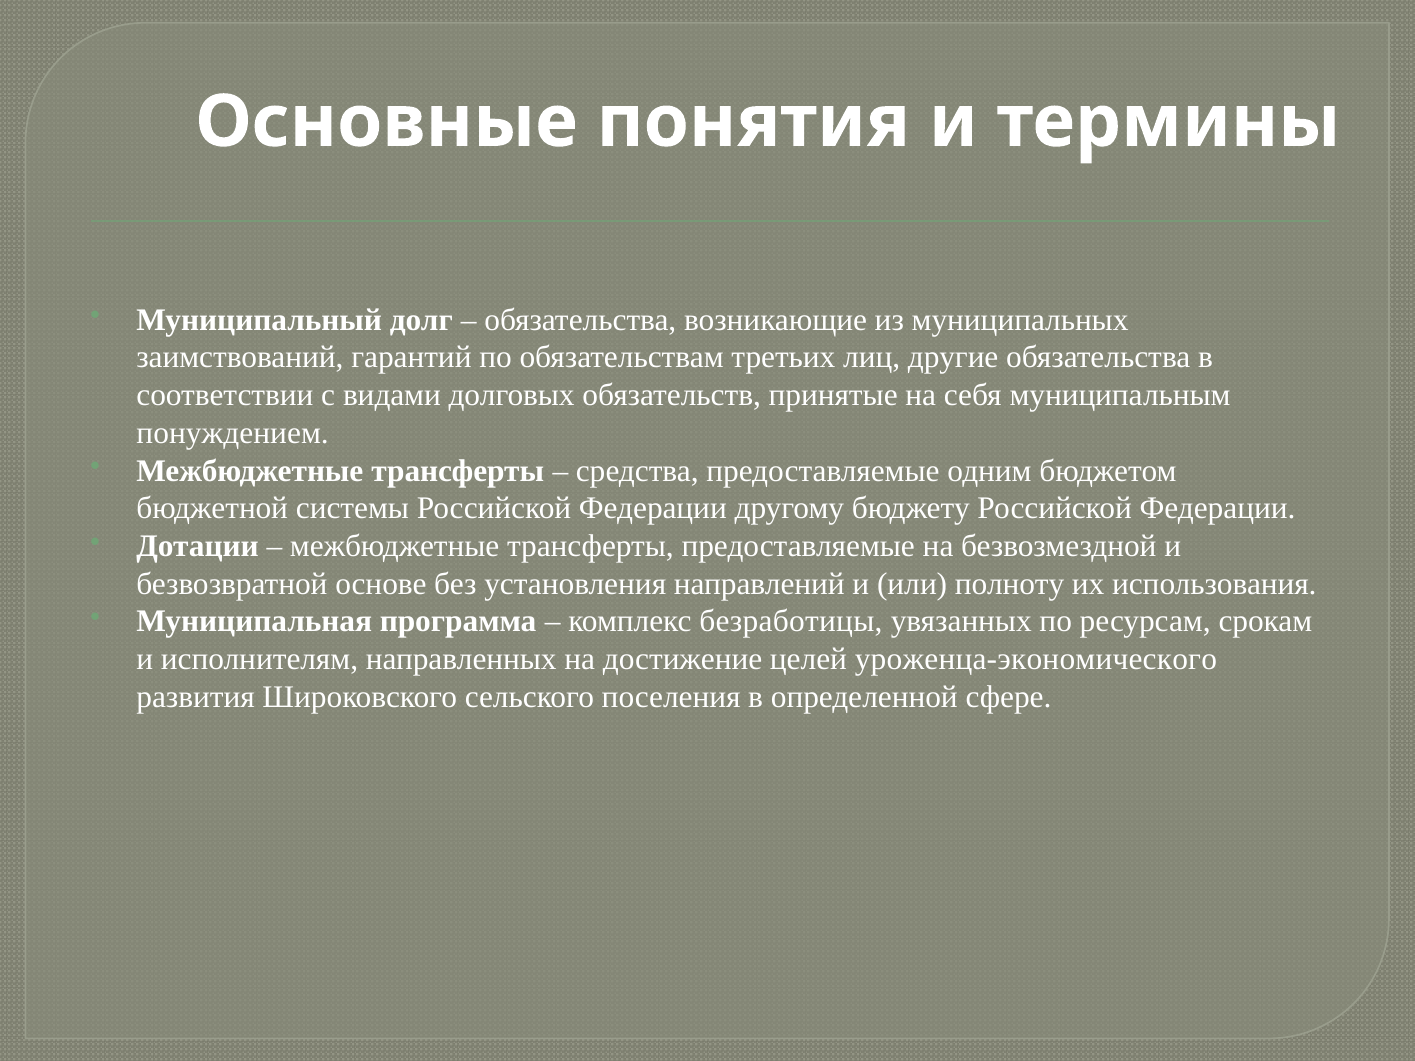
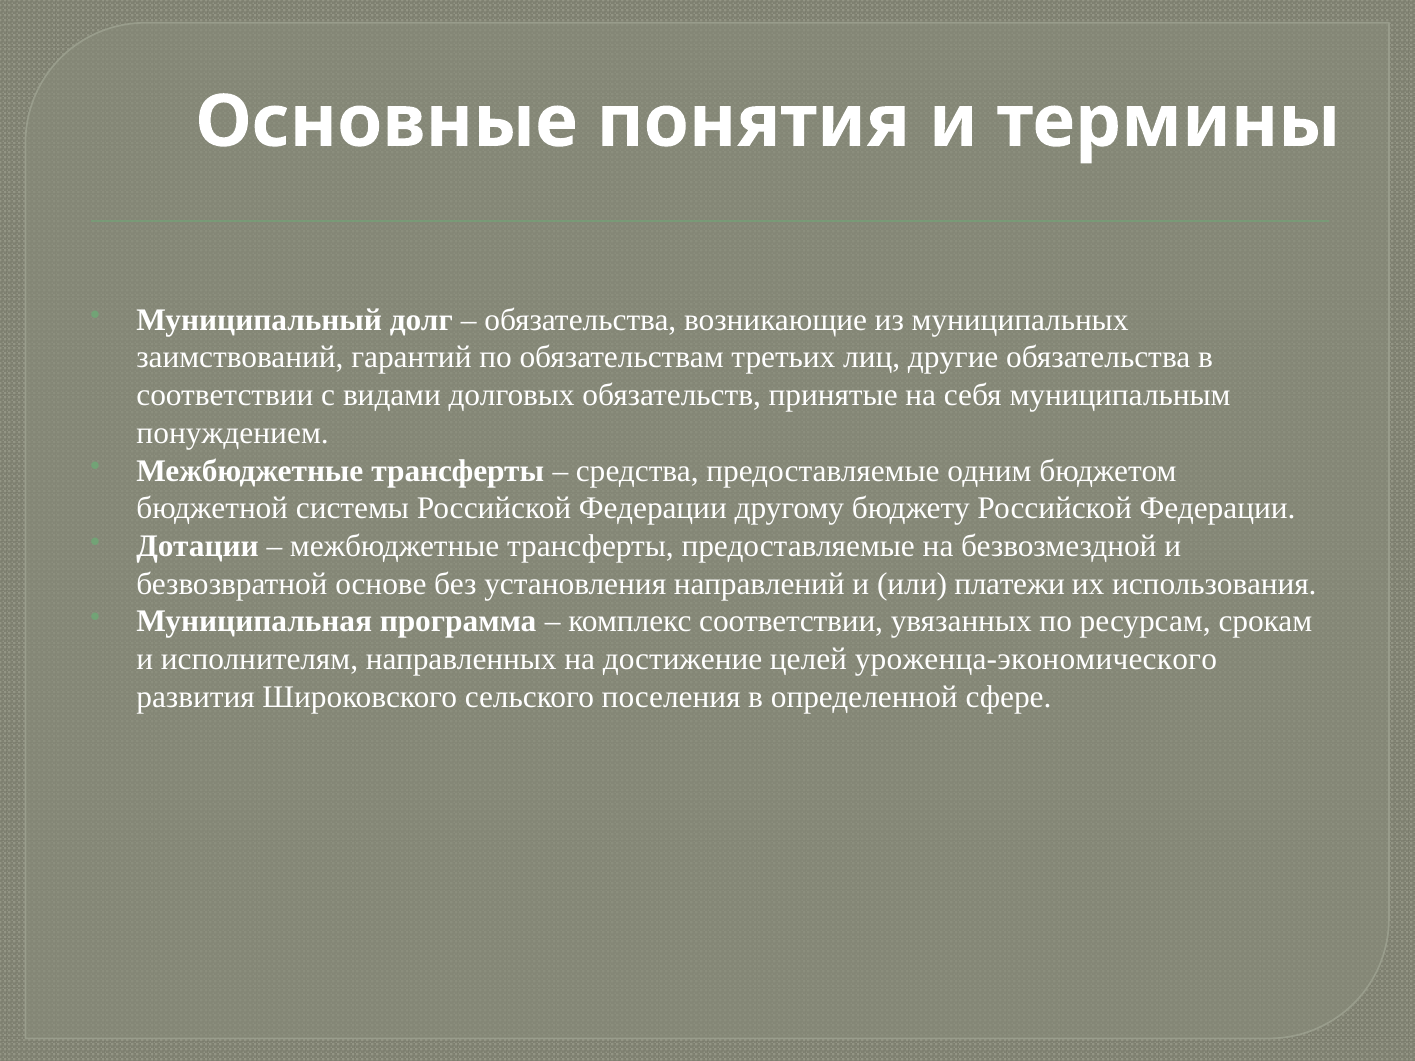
полноту: полноту -> платежи
комплекс безработицы: безработицы -> соответствии
